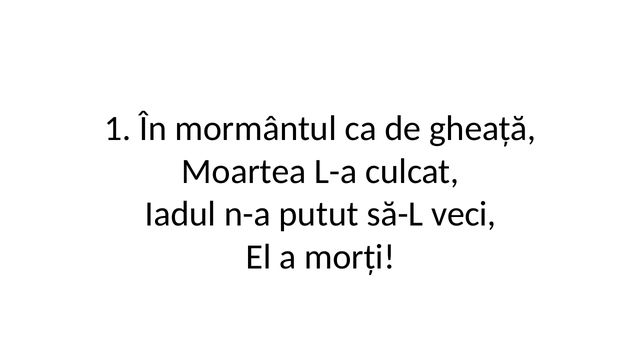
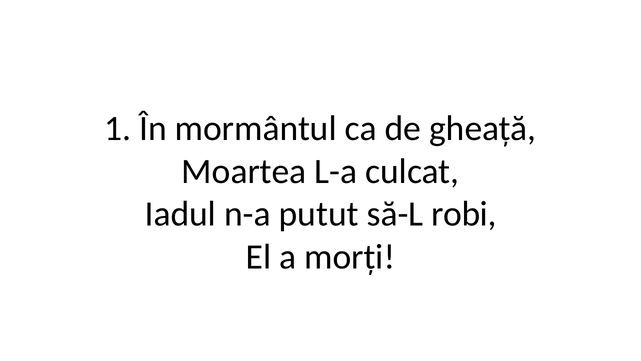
veci: veci -> robi
